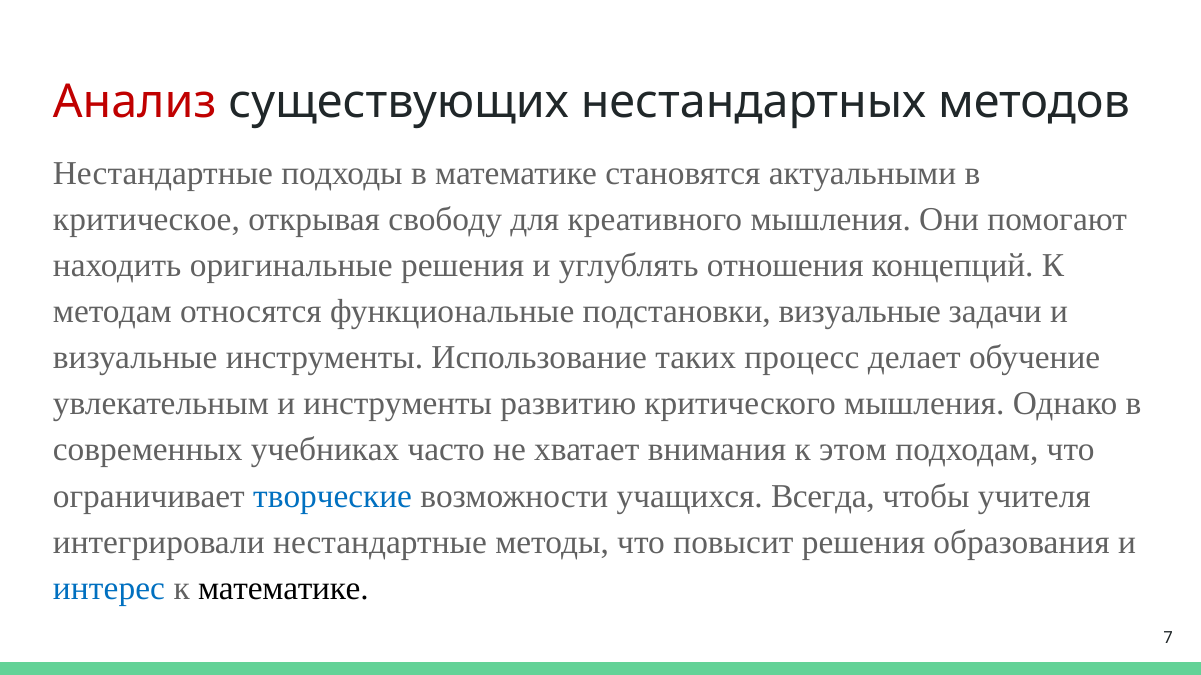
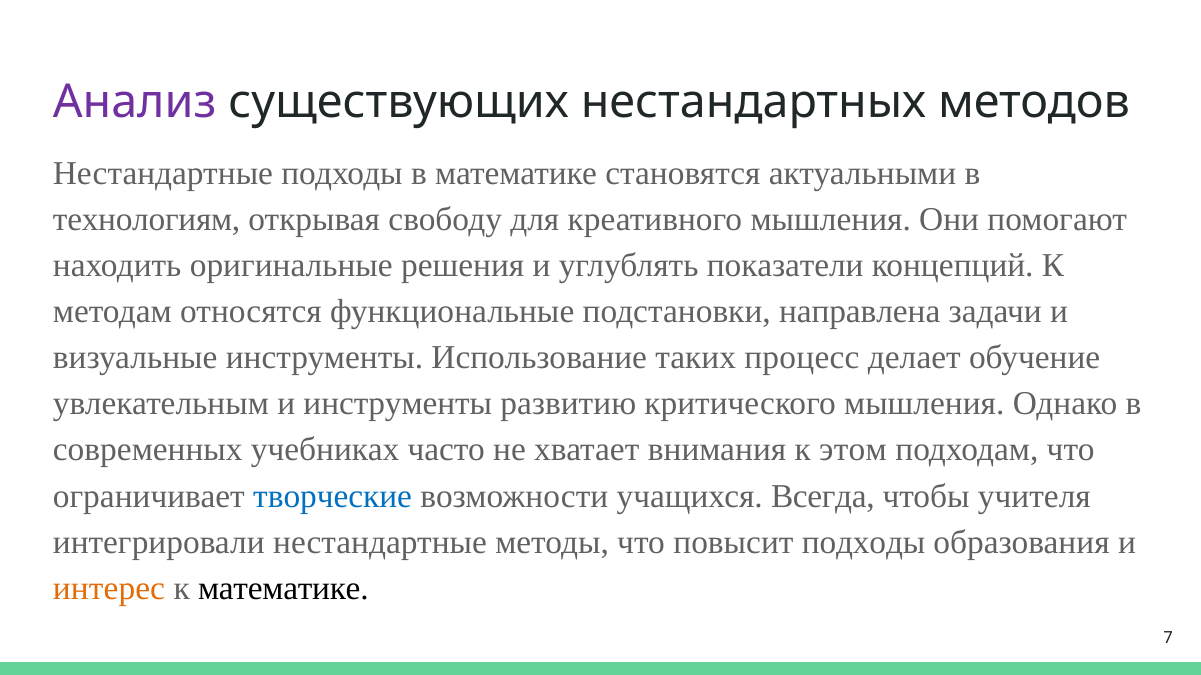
Анализ colour: red -> purple
критическое: критическое -> технологиям
отношения: отношения -> показатели
подстановки визуальные: визуальные -> направлена
повысит решения: решения -> подходы
интерес colour: blue -> orange
